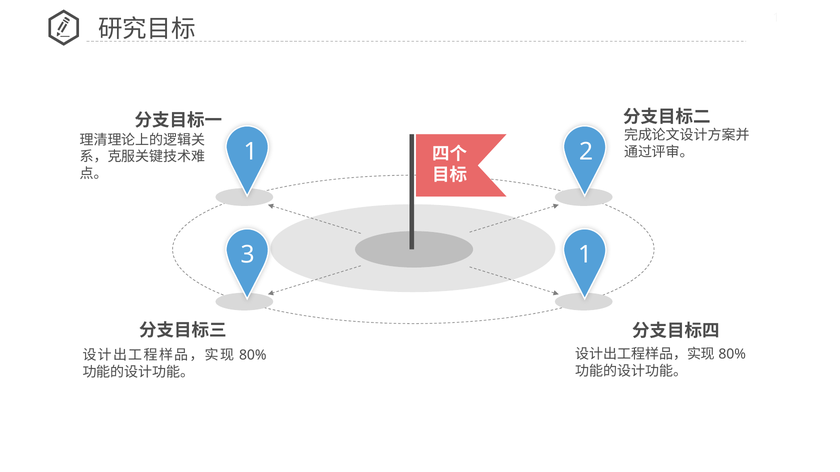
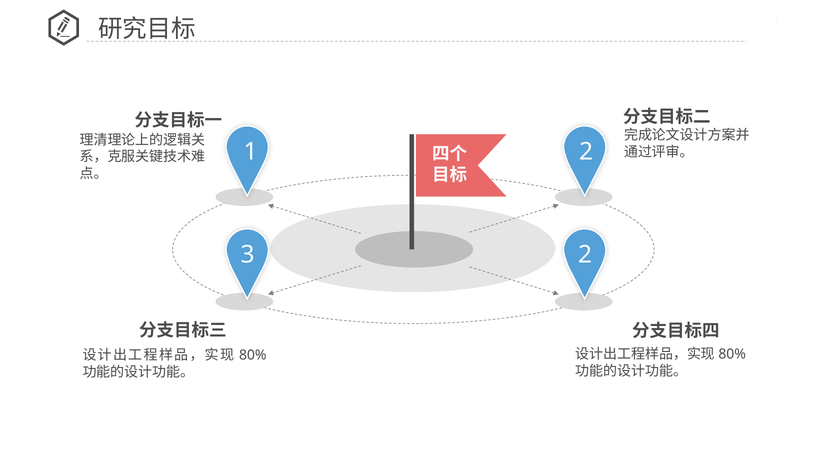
3 1: 1 -> 2
